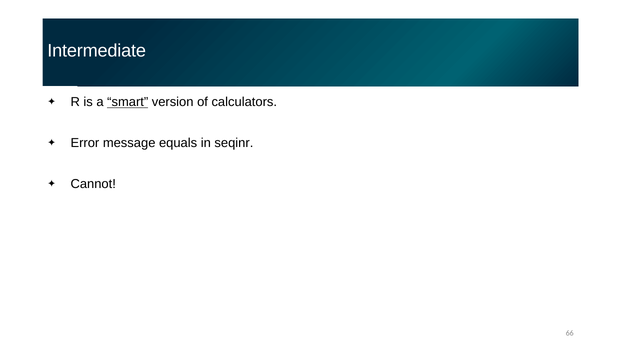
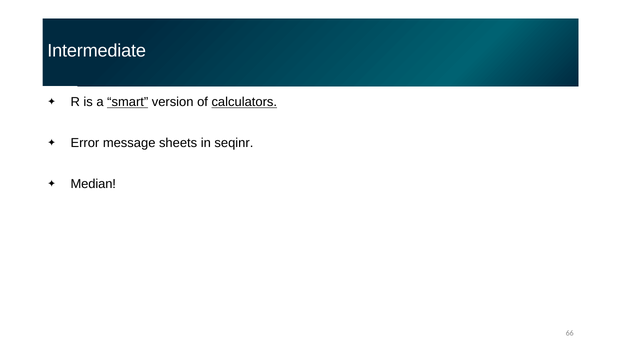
calculators underline: none -> present
equals: equals -> sheets
Cannot: Cannot -> Median
